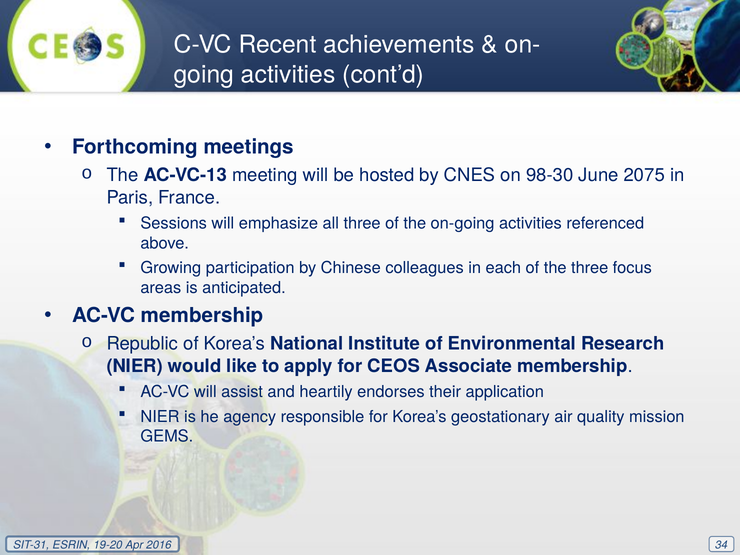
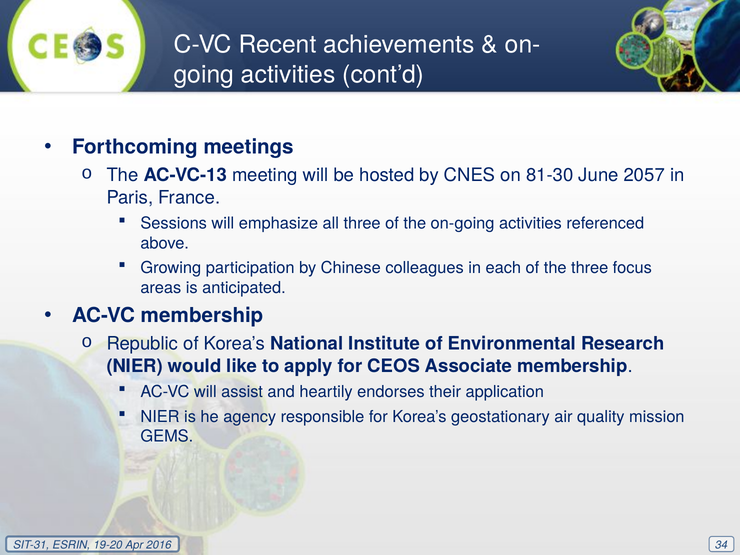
98-30: 98-30 -> 81-30
2075: 2075 -> 2057
